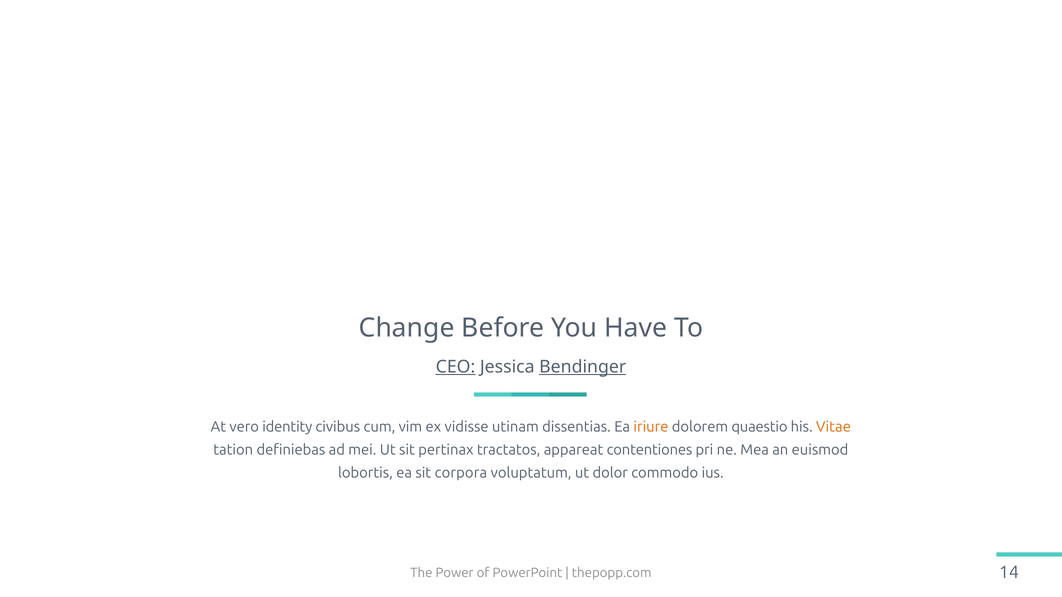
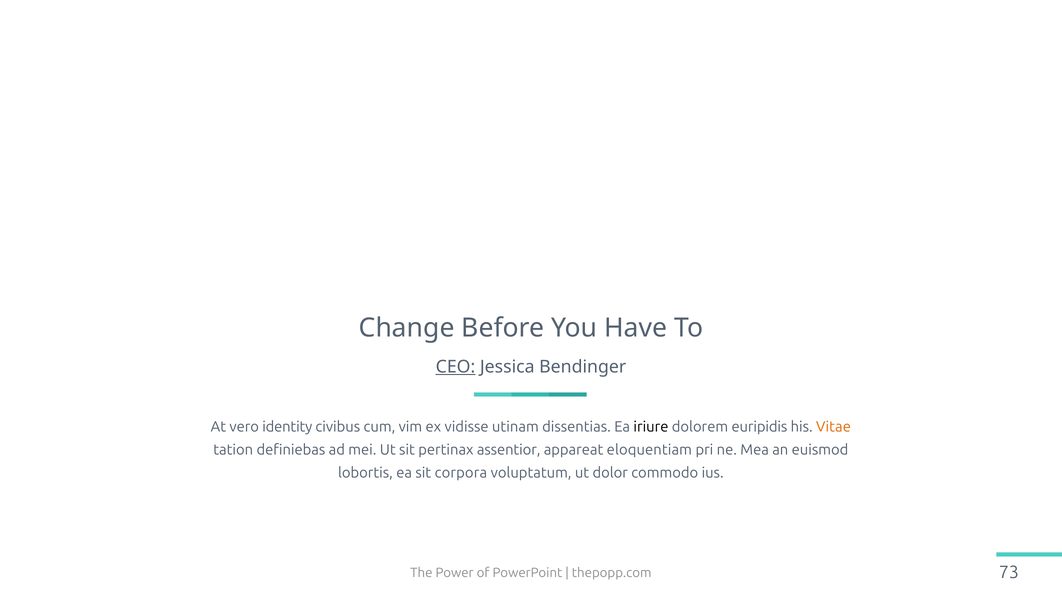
Bendinger underline: present -> none
iriure colour: orange -> black
quaestio: quaestio -> euripidis
tractatos: tractatos -> assentior
contentiones: contentiones -> eloquentiam
14: 14 -> 73
